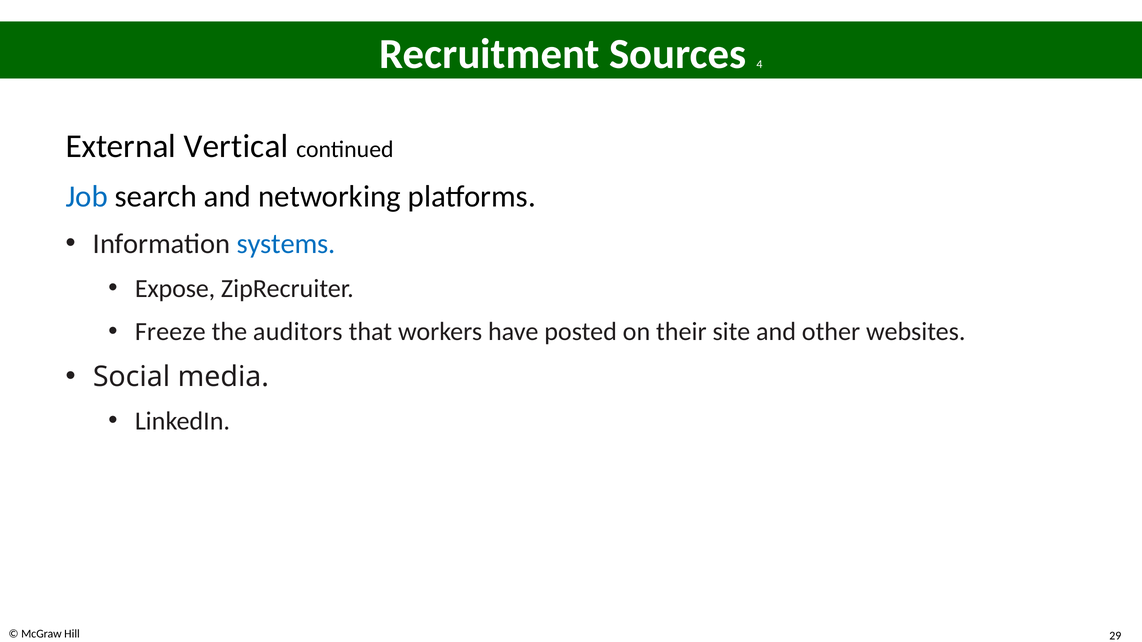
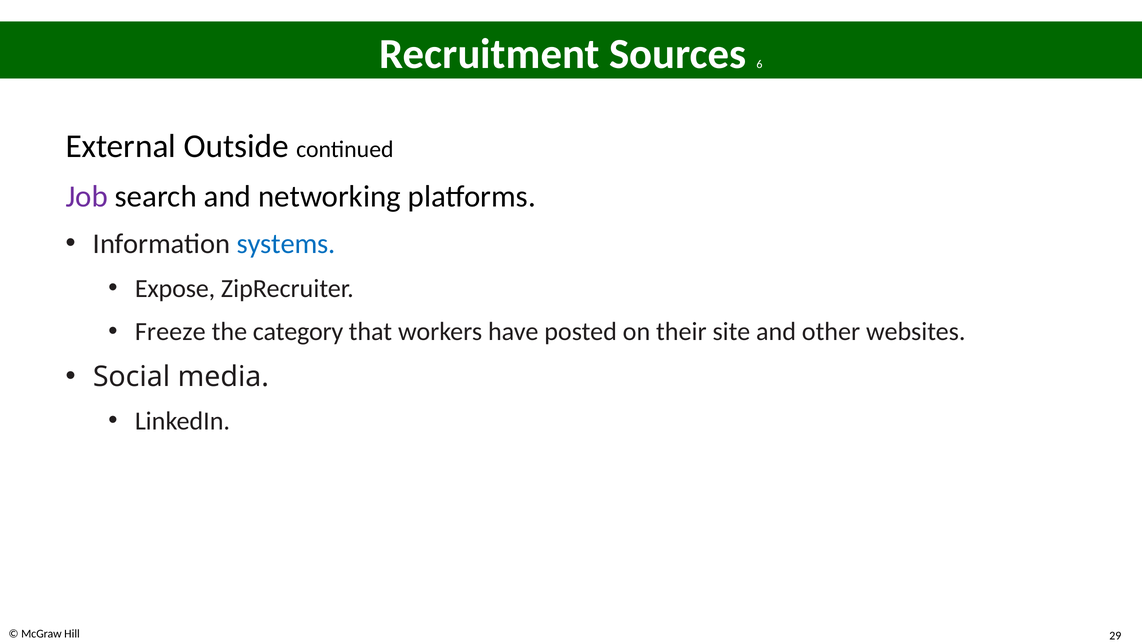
4: 4 -> 6
Vertical: Vertical -> Outside
Job colour: blue -> purple
auditors: auditors -> category
